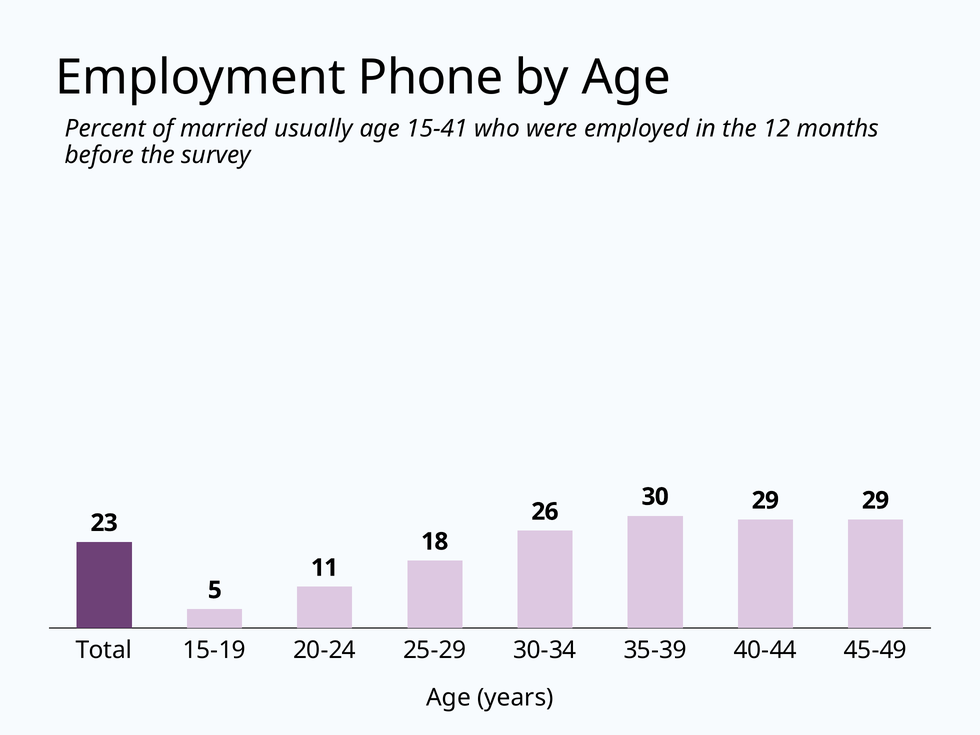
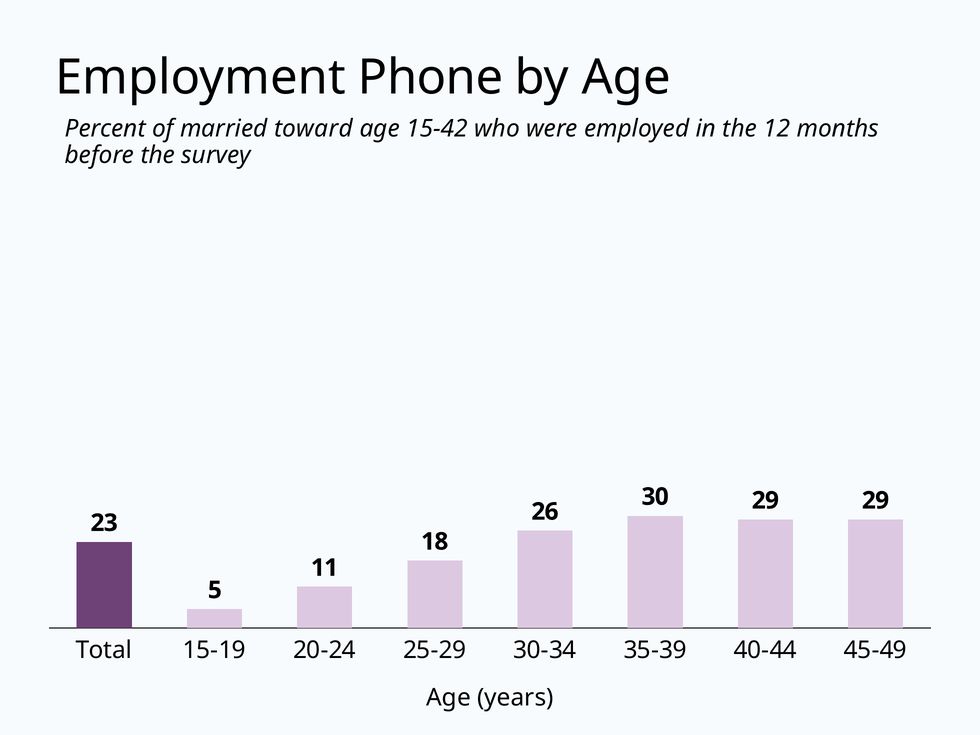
usually: usually -> toward
15-41: 15-41 -> 15-42
